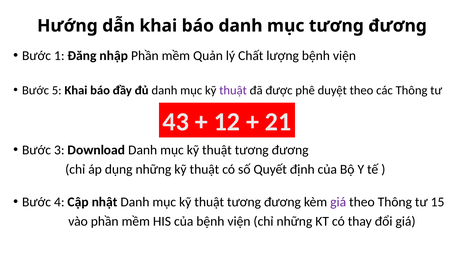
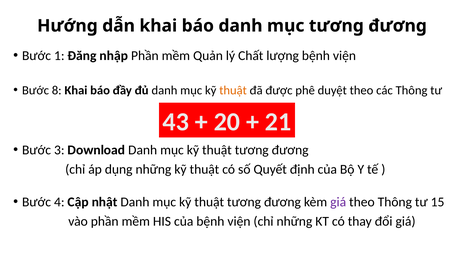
5: 5 -> 8
thuật at (233, 90) colour: purple -> orange
12: 12 -> 20
